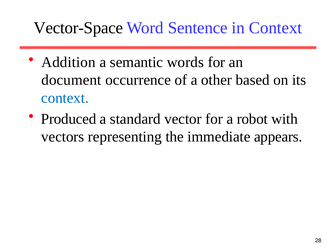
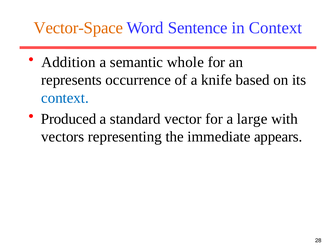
Vector-Space colour: black -> orange
words: words -> whole
document: document -> represents
other: other -> knife
robot: robot -> large
